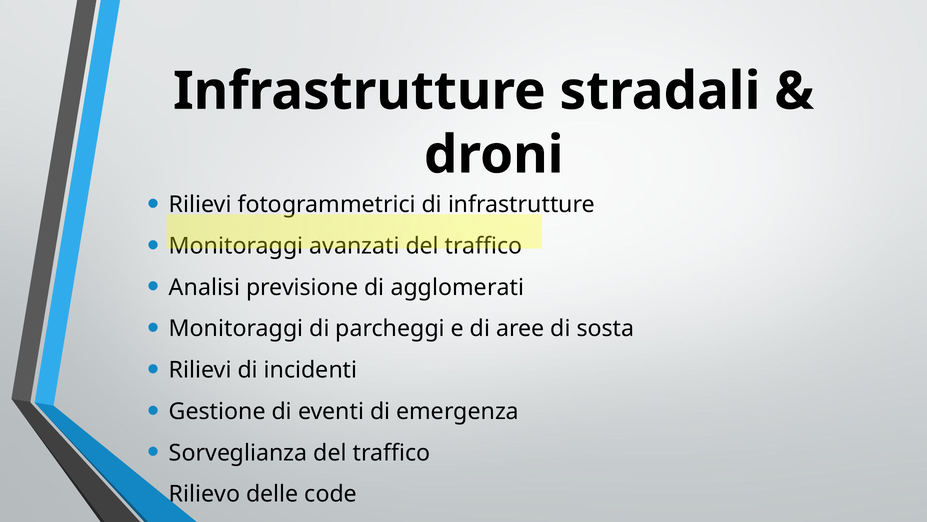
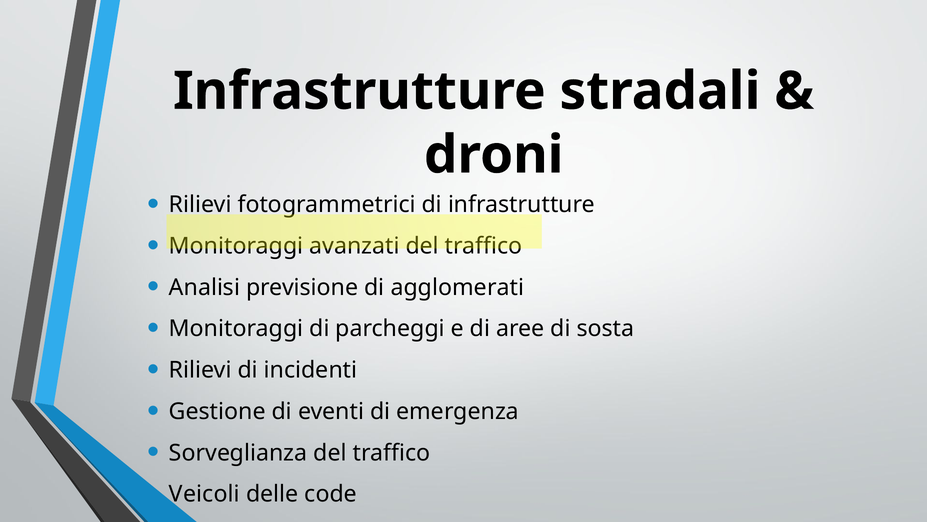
Rilievo: Rilievo -> Veicoli
